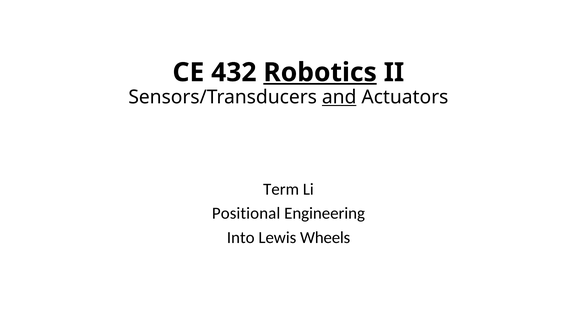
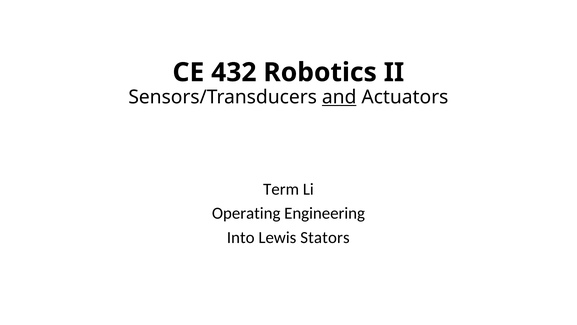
Robotics underline: present -> none
Positional: Positional -> Operating
Wheels: Wheels -> Stators
